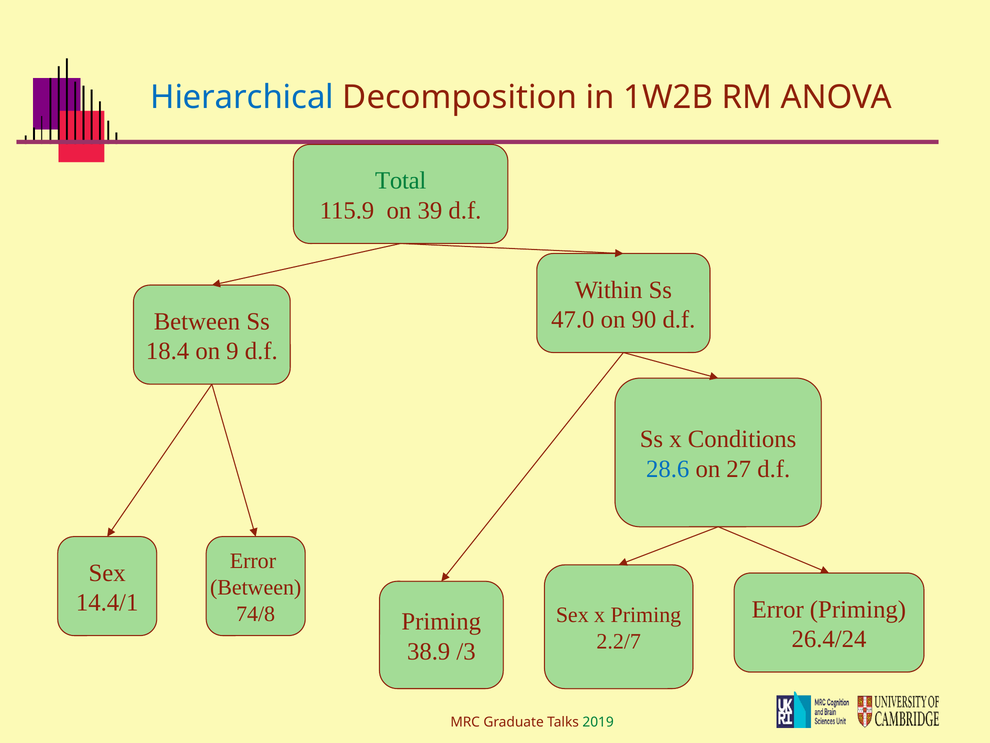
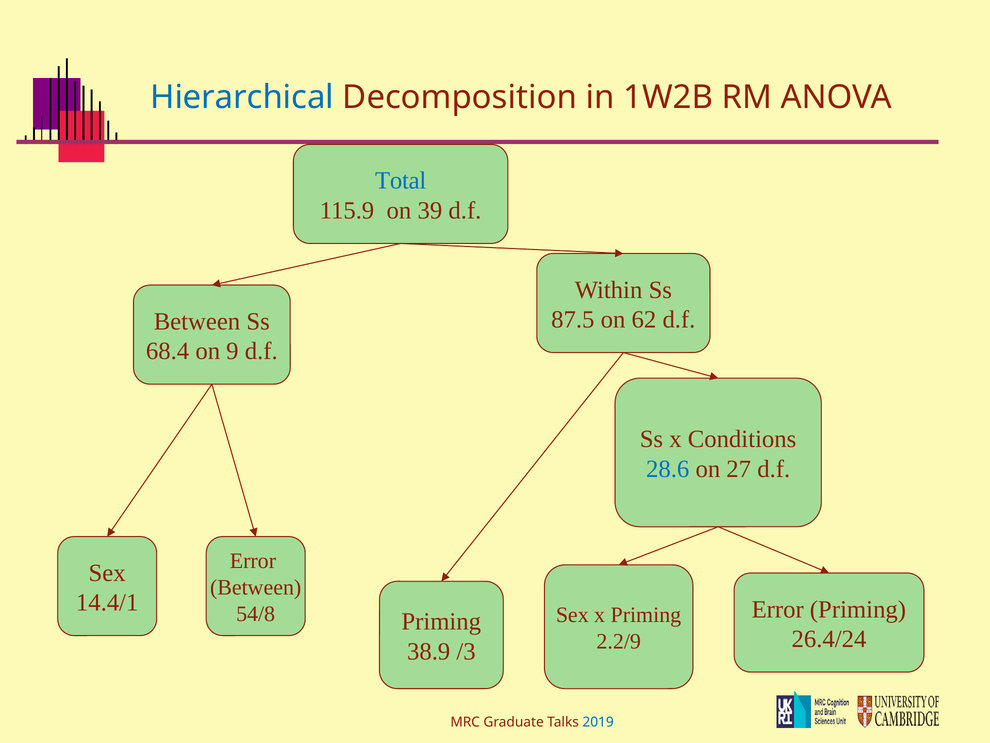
Total colour: green -> blue
47.0: 47.0 -> 87.5
90: 90 -> 62
18.4: 18.4 -> 68.4
74/8: 74/8 -> 54/8
2.2/7: 2.2/7 -> 2.2/9
2019 colour: green -> blue
